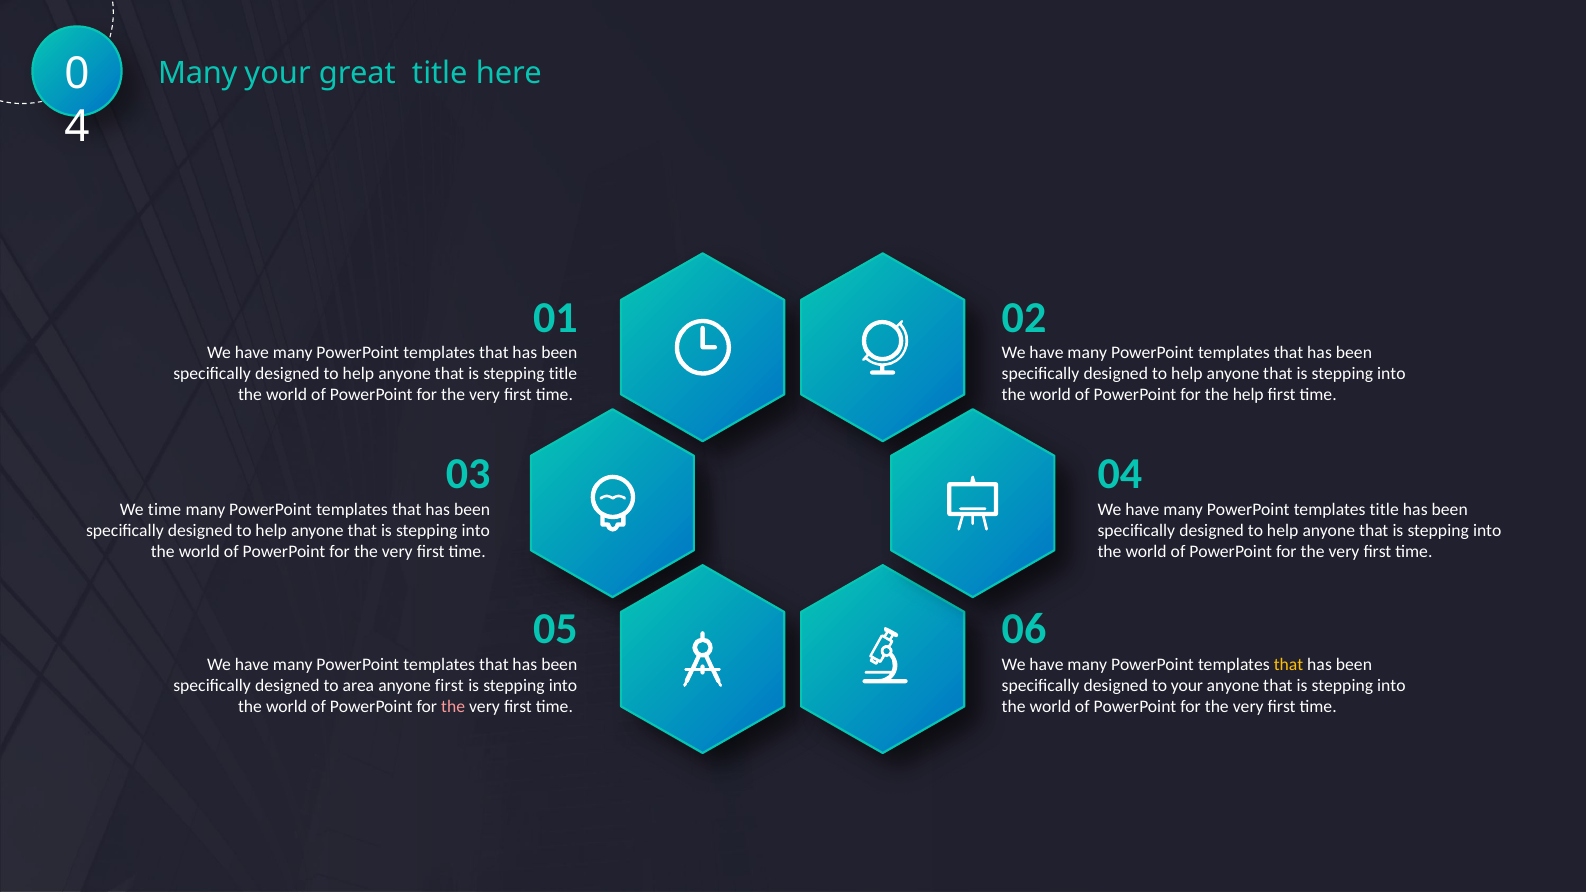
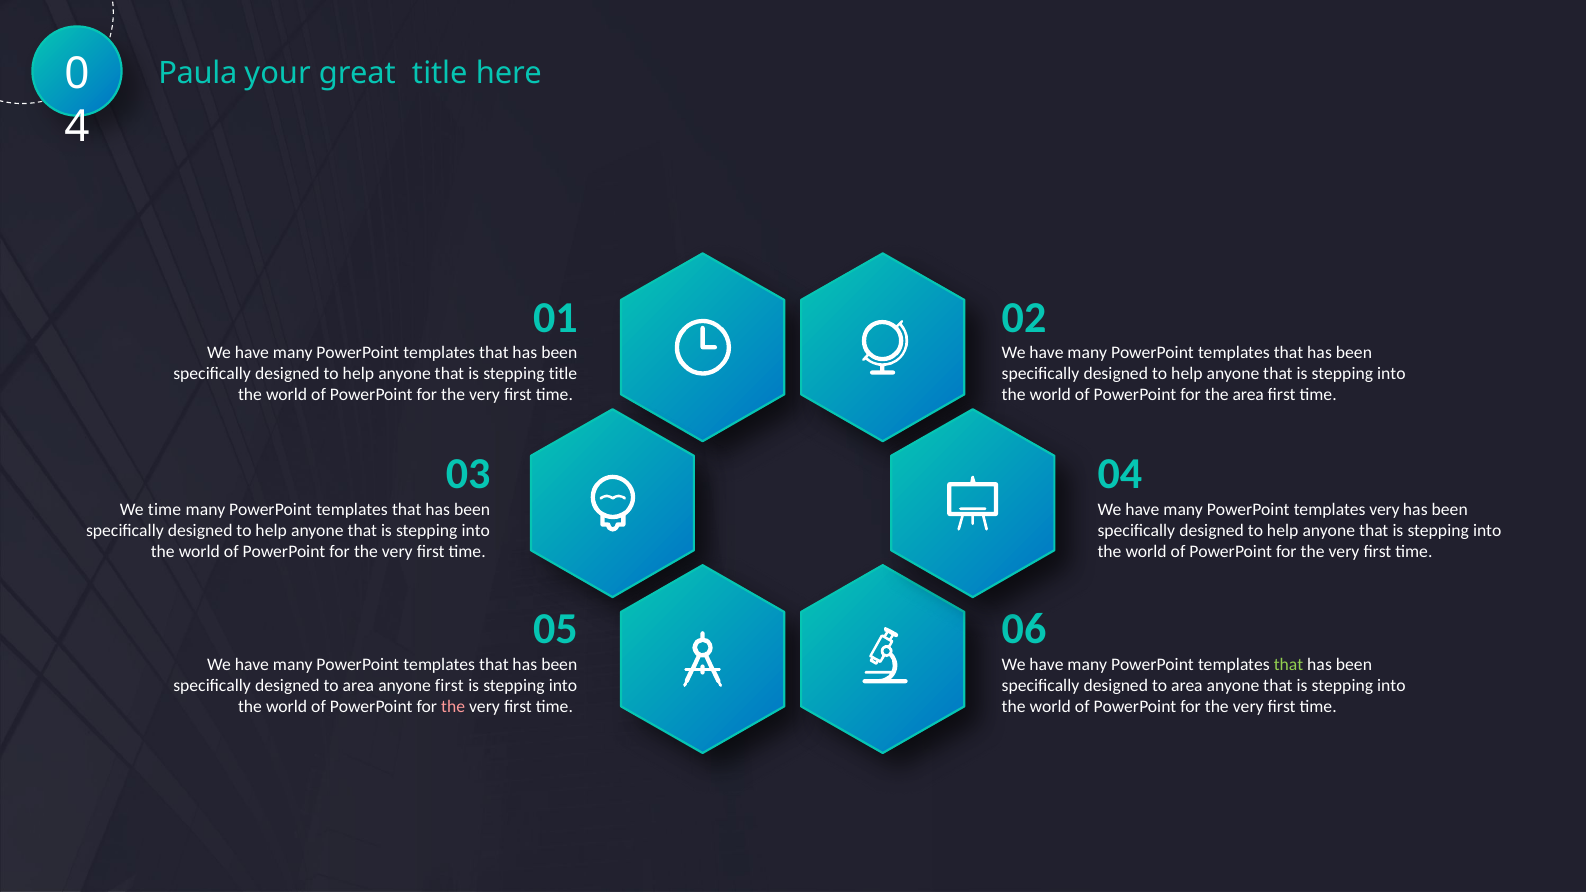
Many at (198, 73): Many -> Paula
the help: help -> area
templates title: title -> very
that at (1289, 664) colour: yellow -> light green
your at (1187, 685): your -> area
